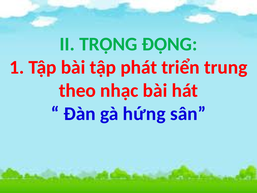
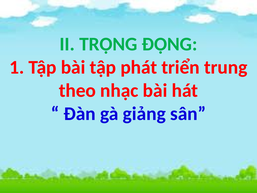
hứng: hứng -> giảng
